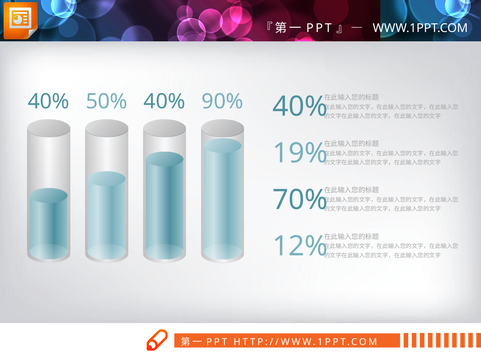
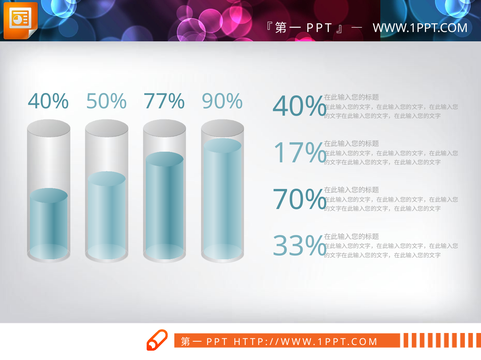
50% 40%: 40% -> 77%
19%: 19% -> 17%
12%: 12% -> 33%
